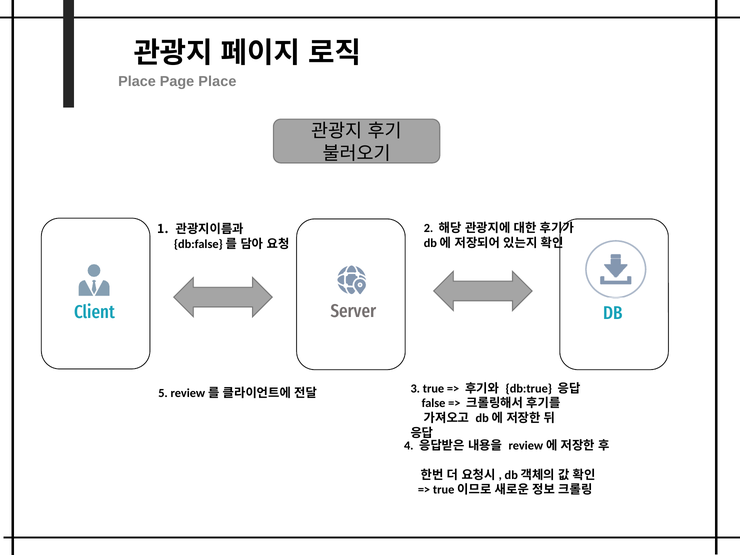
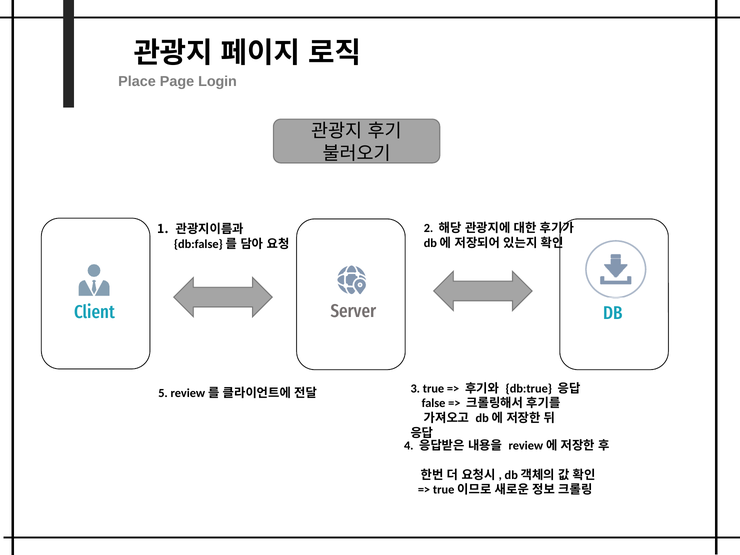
Page Place: Place -> Login
